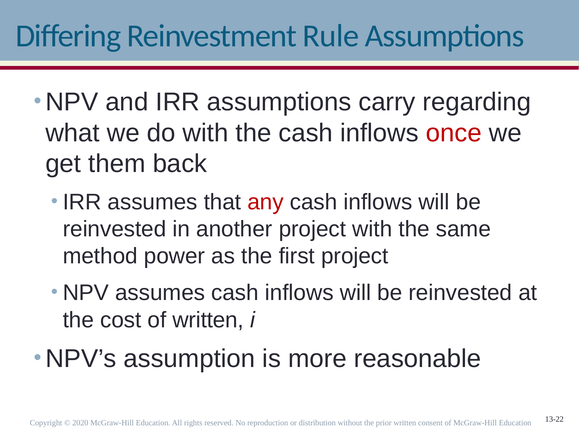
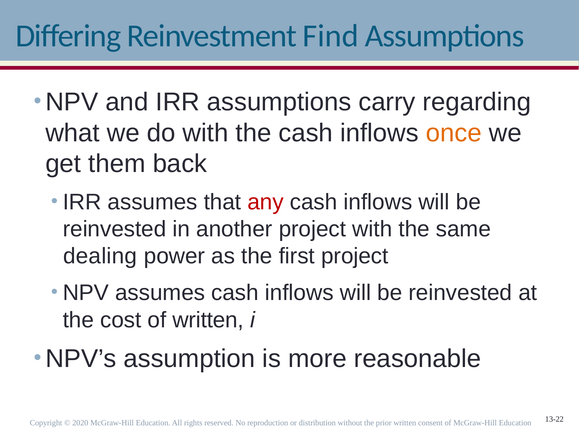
Rule: Rule -> Find
once colour: red -> orange
method: method -> dealing
